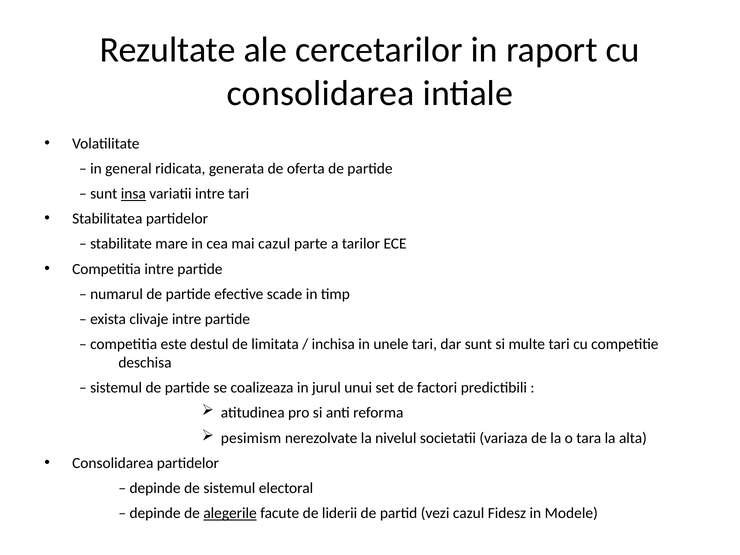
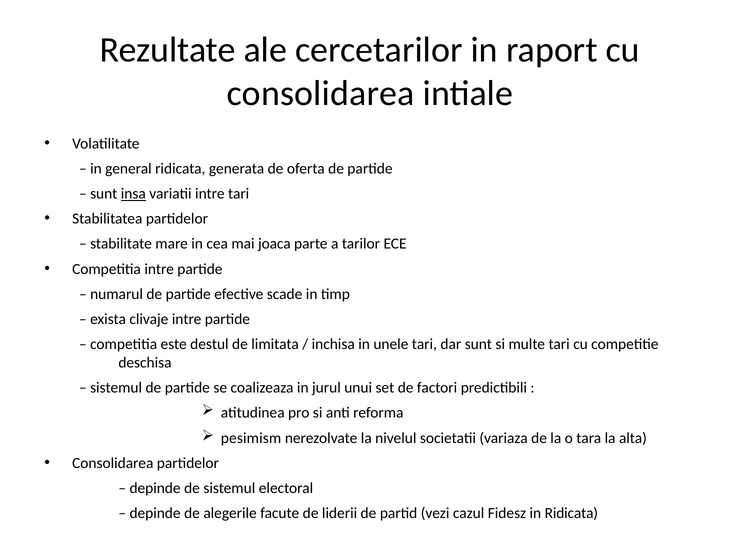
mai cazul: cazul -> joaca
alegerile underline: present -> none
in Modele: Modele -> Ridicata
